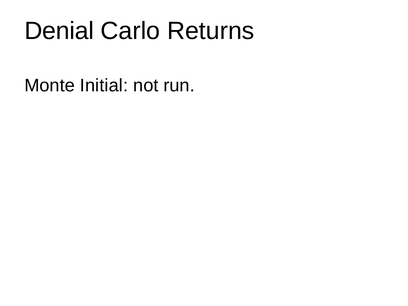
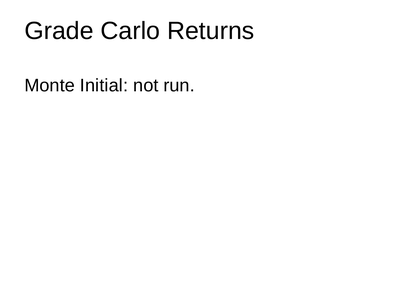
Denial: Denial -> Grade
